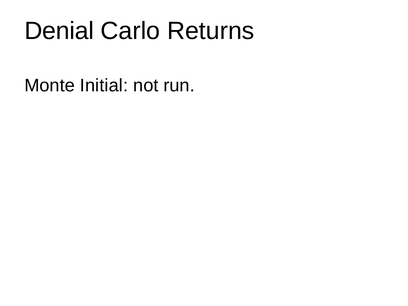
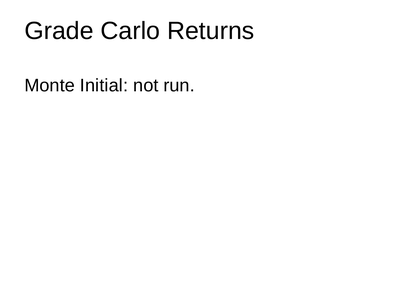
Denial: Denial -> Grade
